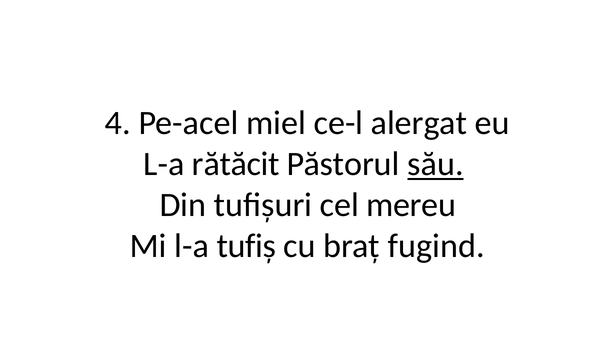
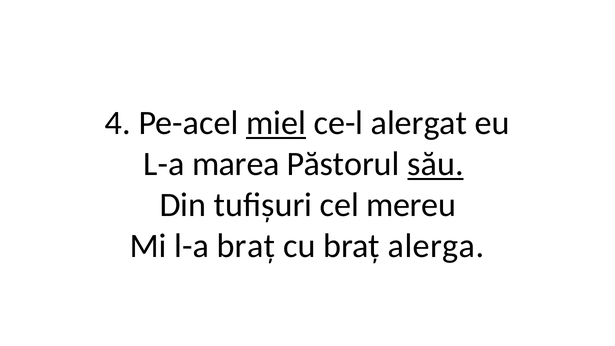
miel underline: none -> present
rătăcit: rătăcit -> marea
l-a tufiș: tufiș -> braț
fugind: fugind -> alerga
